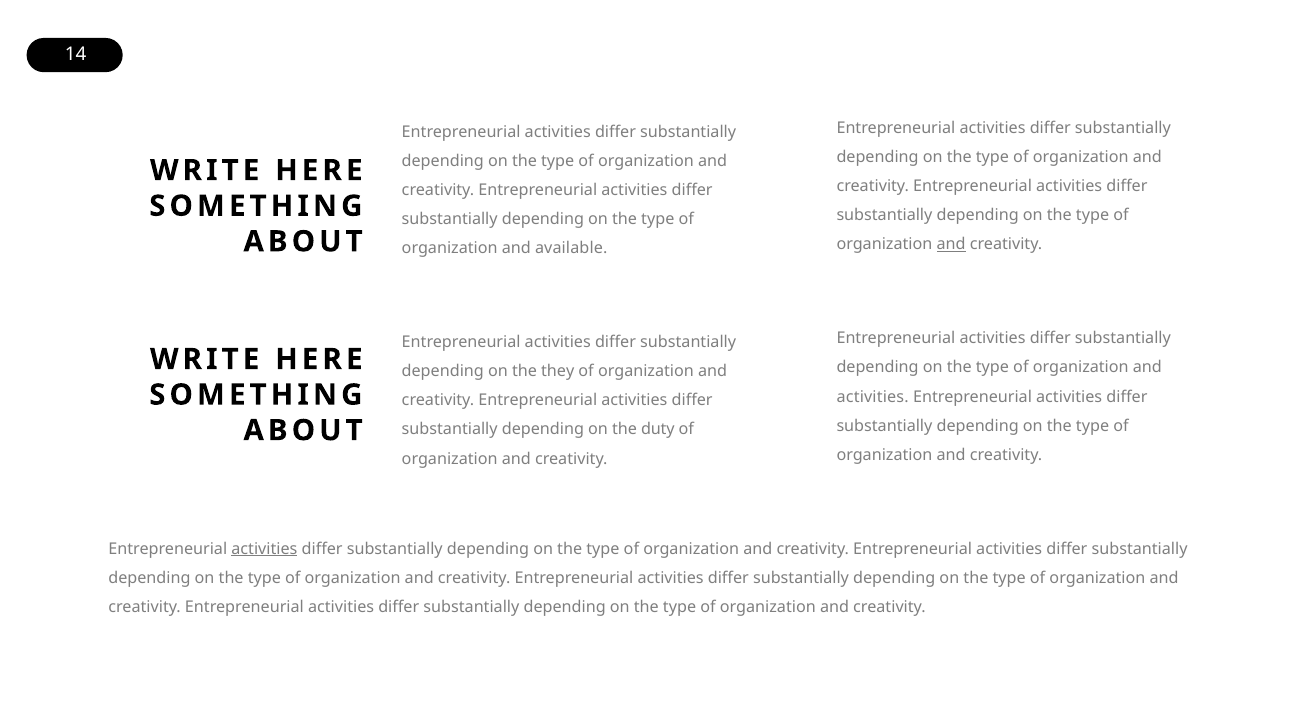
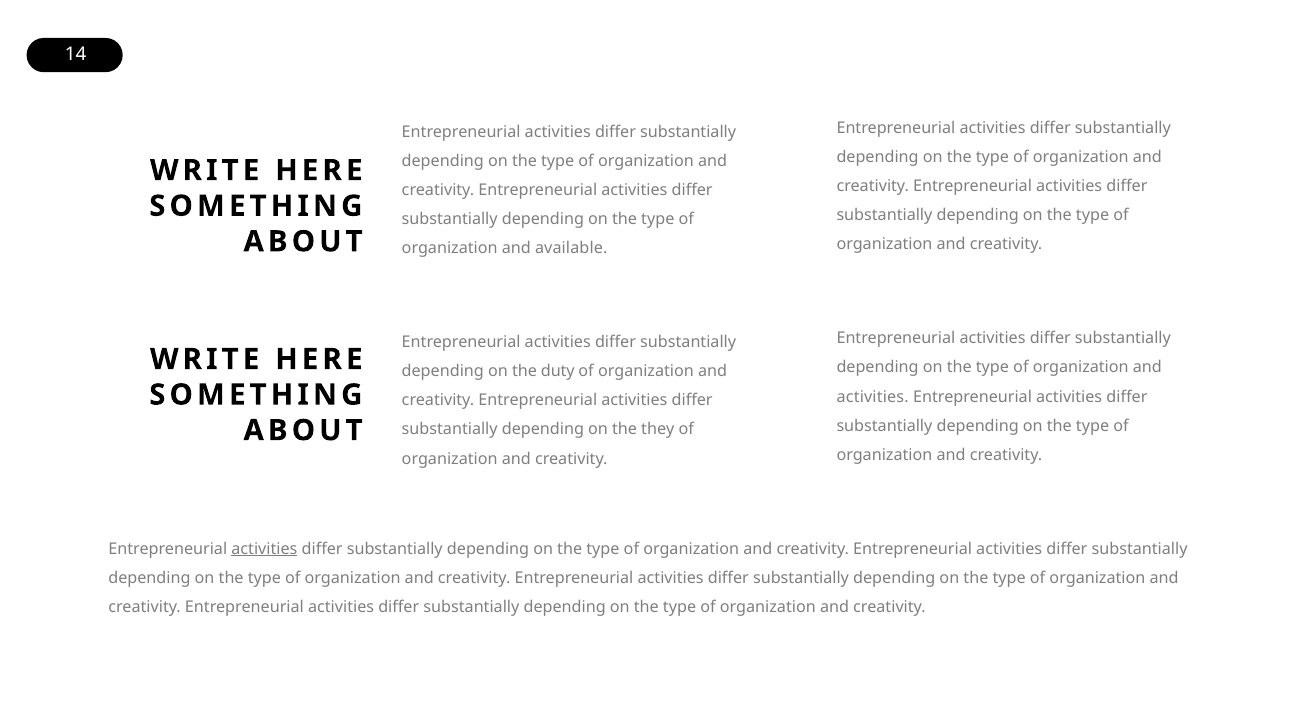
and at (951, 244) underline: present -> none
they: they -> duty
duty: duty -> they
